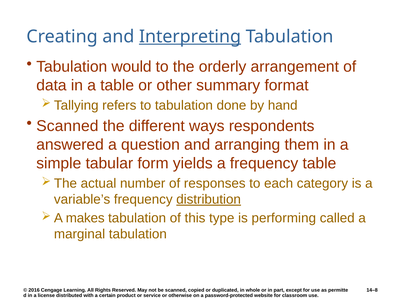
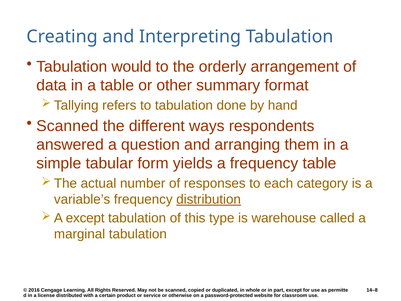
Interpreting underline: present -> none
makes at (85, 218): makes -> except
performing: performing -> warehouse
